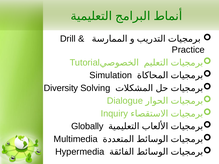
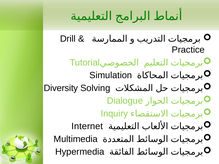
Globally: Globally -> Internet
